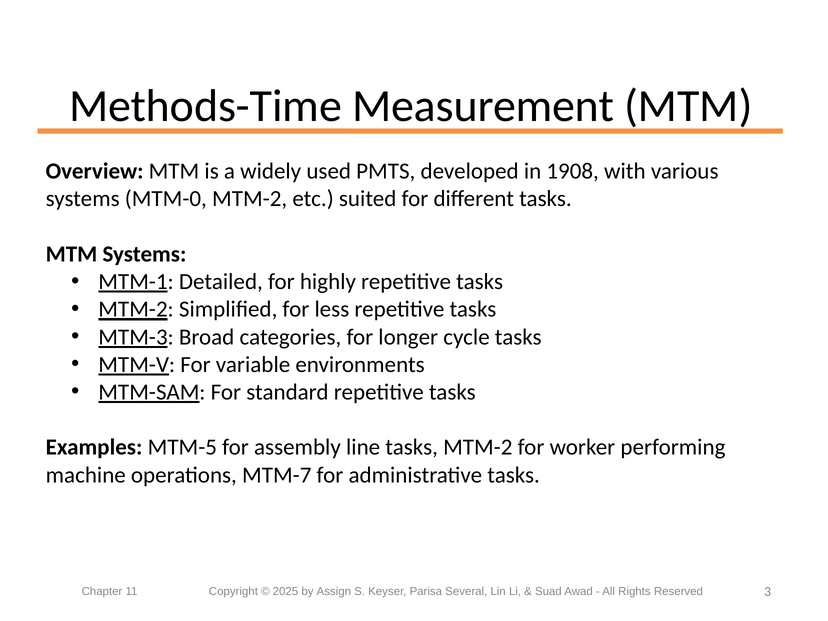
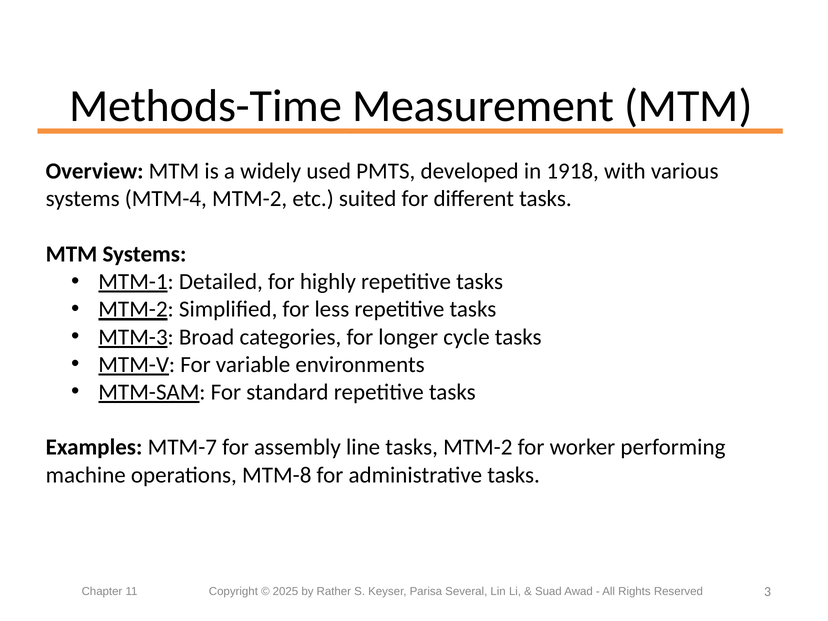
1908: 1908 -> 1918
MTM-0: MTM-0 -> MTM-4
MTM-5: MTM-5 -> MTM-7
MTM-7: MTM-7 -> MTM-8
Assign: Assign -> Rather
